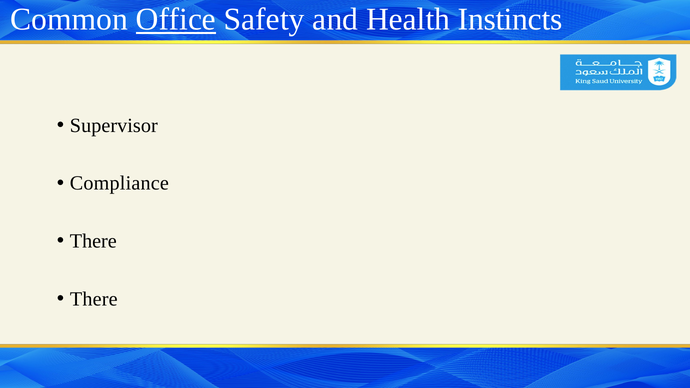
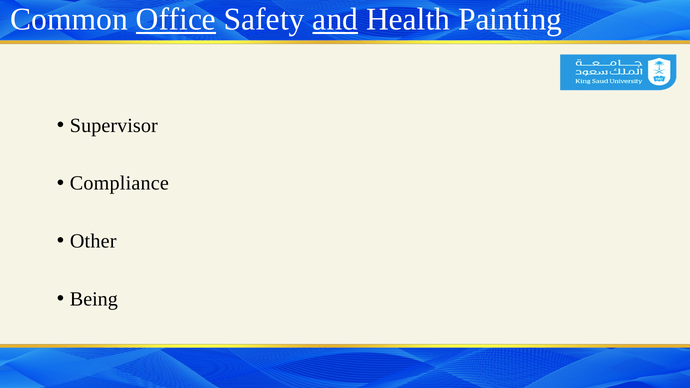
and underline: none -> present
Instincts: Instincts -> Painting
There at (93, 241): There -> Other
There at (94, 299): There -> Being
